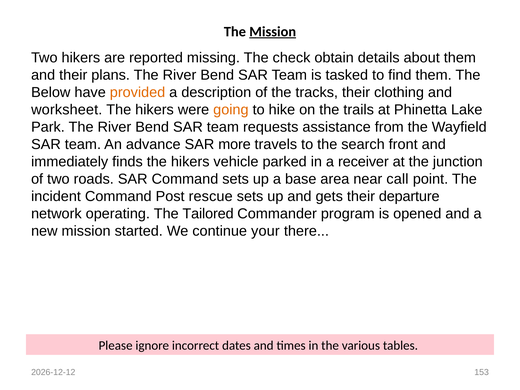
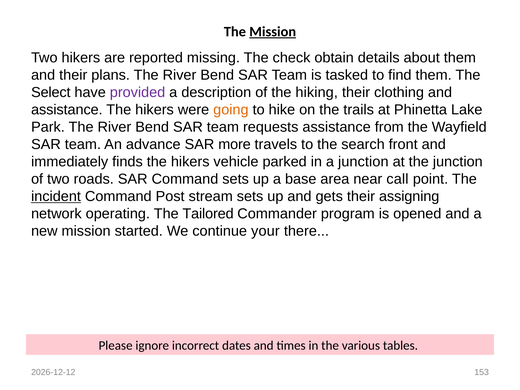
Below: Below -> Select
provided colour: orange -> purple
tracks: tracks -> hiking
worksheet at (67, 110): worksheet -> assistance
a receiver: receiver -> junction
incident underline: none -> present
rescue: rescue -> stream
departure: departure -> assigning
